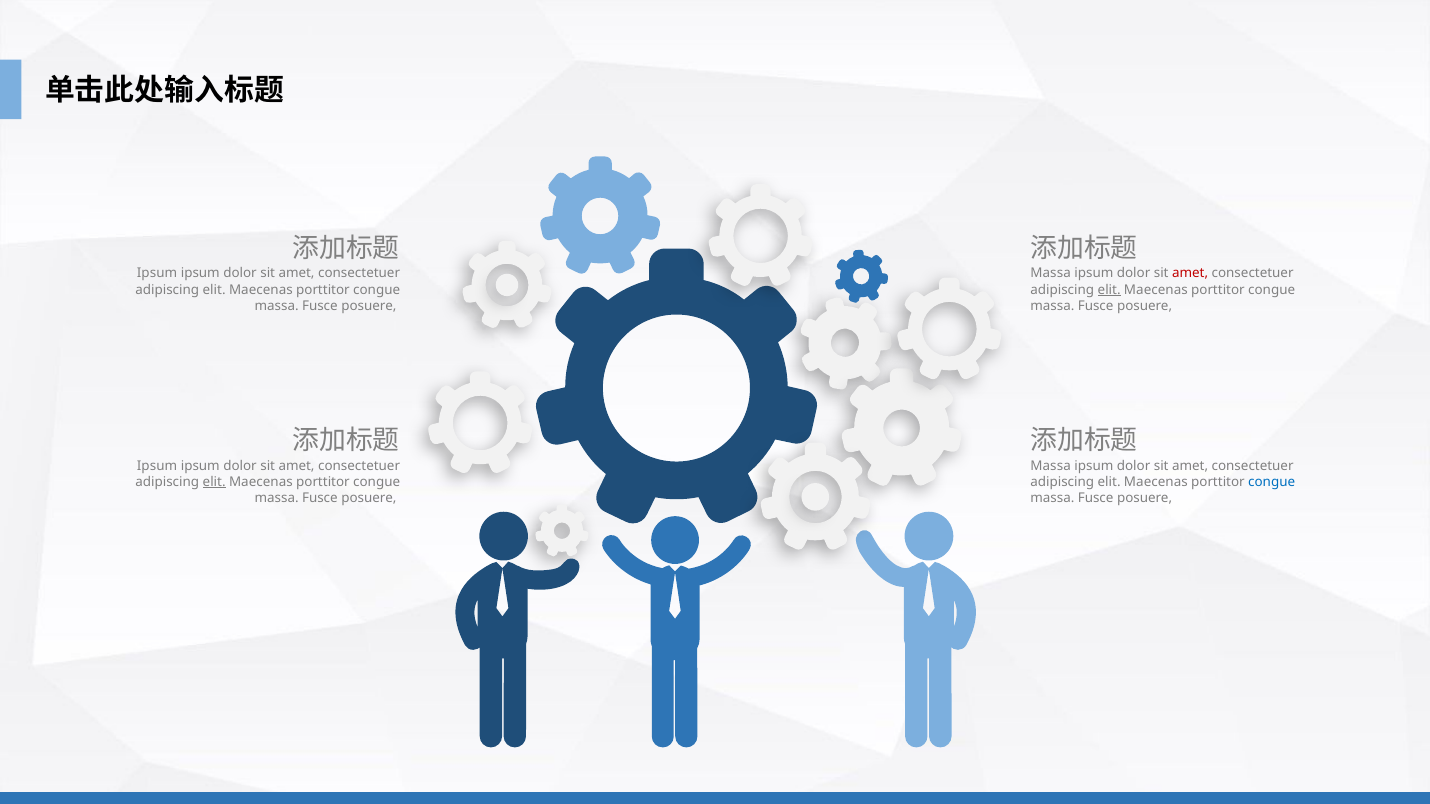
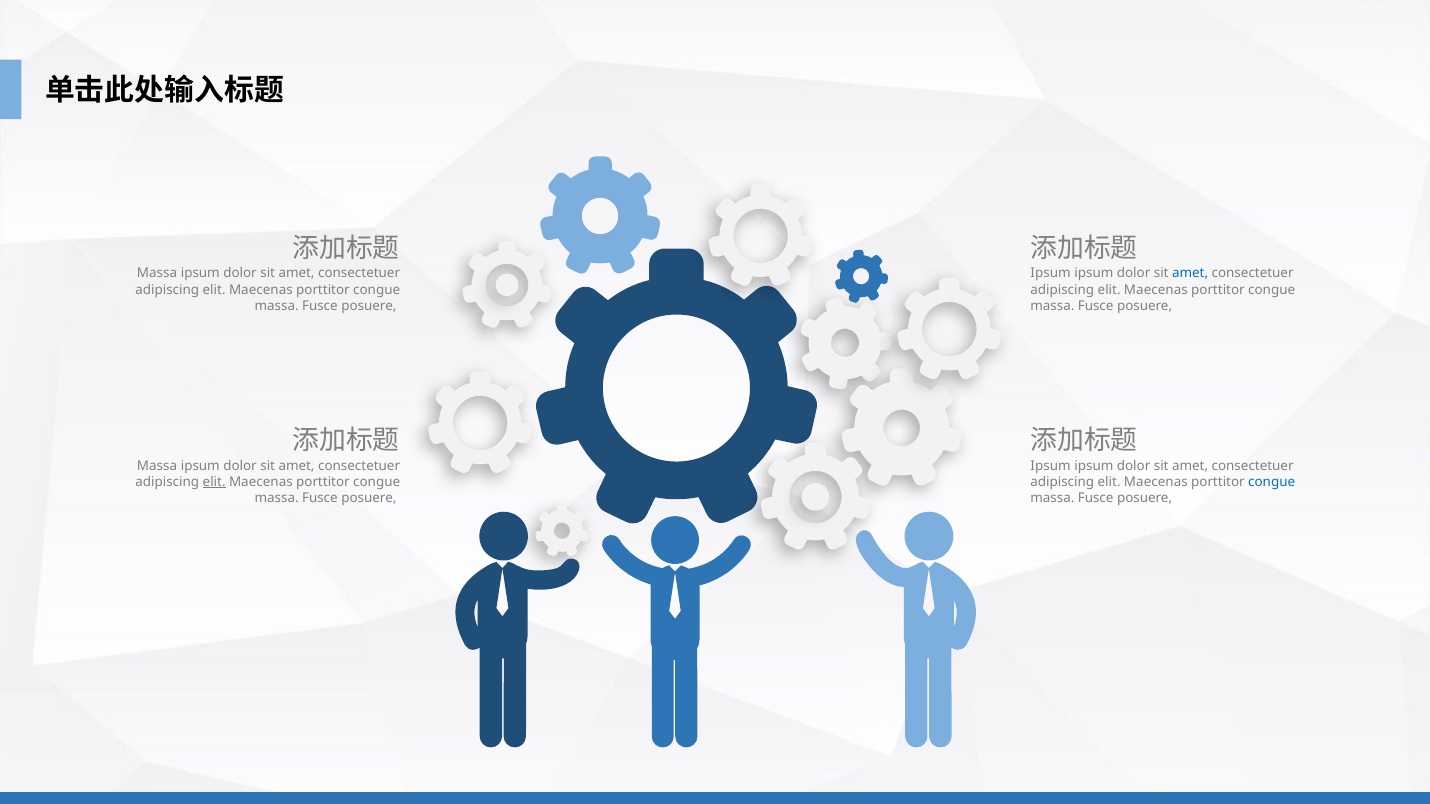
Ipsum at (157, 274): Ipsum -> Massa
Massa at (1051, 274): Massa -> Ipsum
amet at (1190, 274) colour: red -> blue
elit at (1109, 290) underline: present -> none
Ipsum at (157, 466): Ipsum -> Massa
Massa at (1051, 466): Massa -> Ipsum
